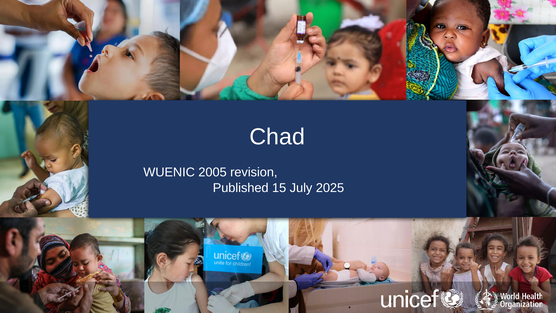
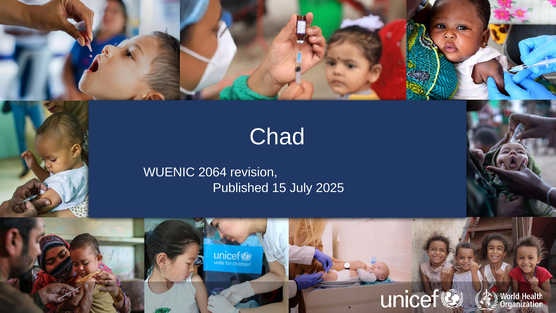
2005: 2005 -> 2064
